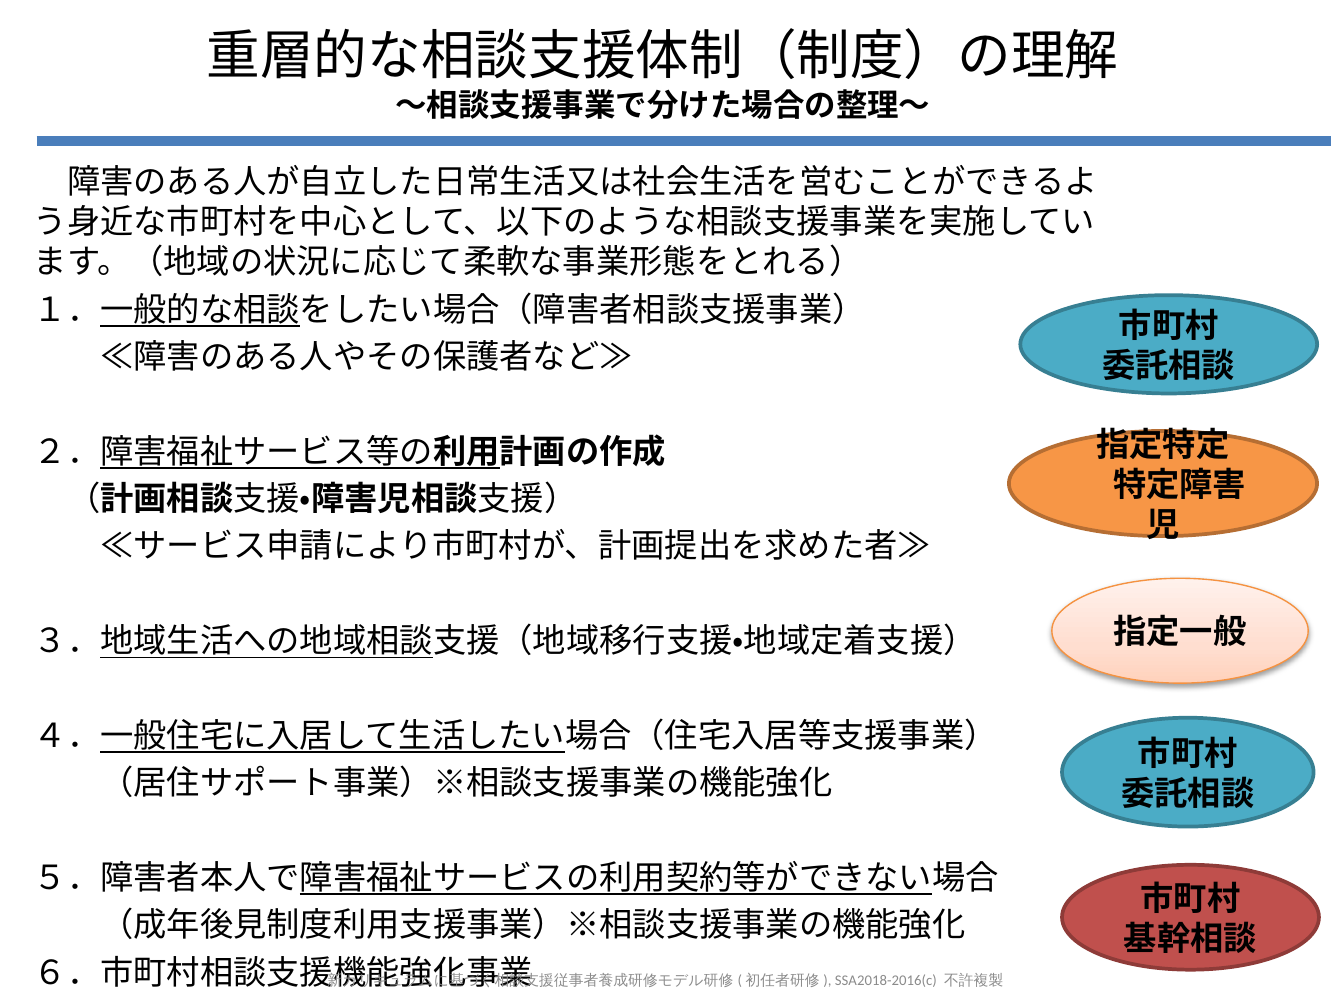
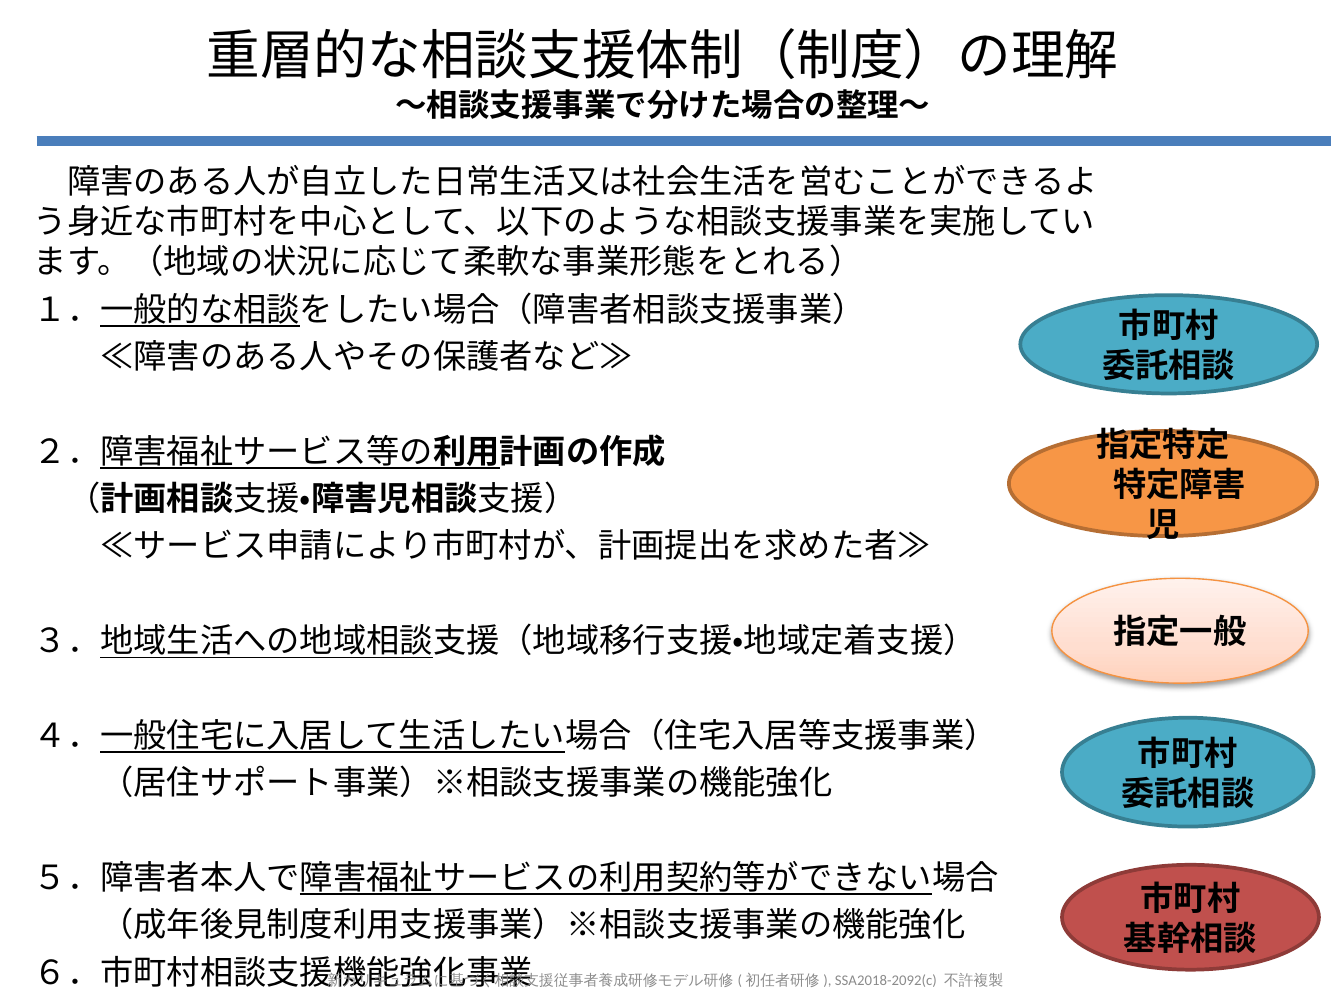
SSA2018-2016(c: SSA2018-2016(c -> SSA2018-2092(c
